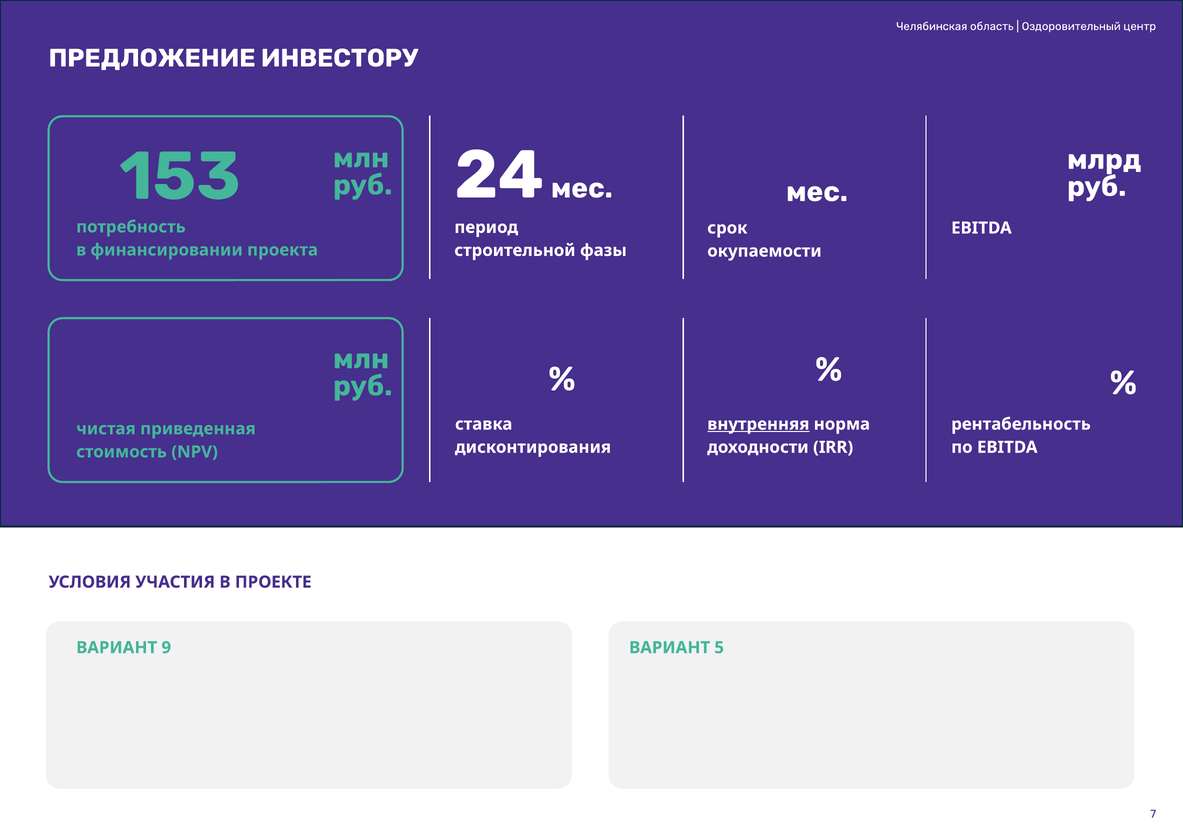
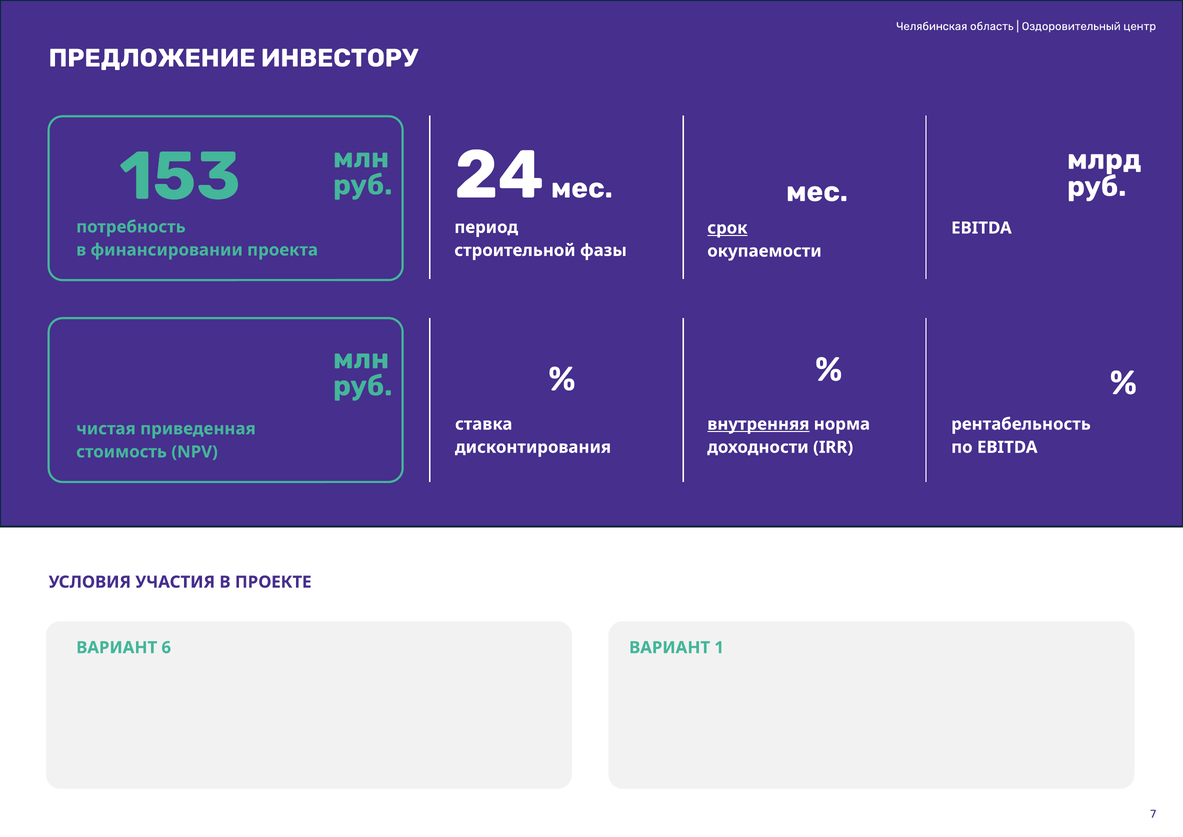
срок underline: none -> present
9: 9 -> 6
5: 5 -> 1
